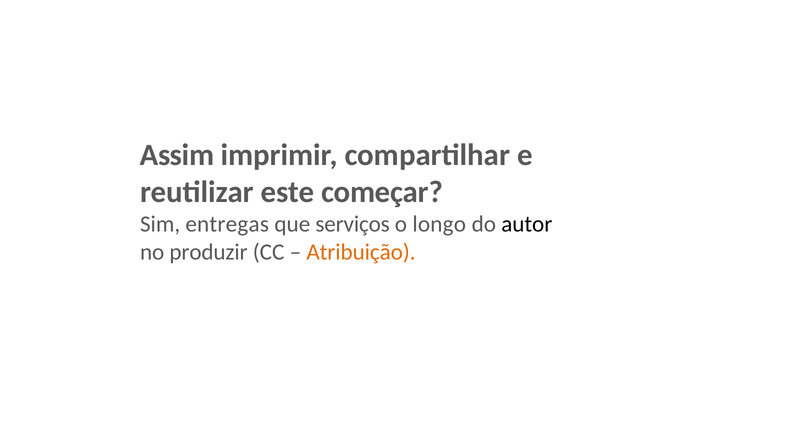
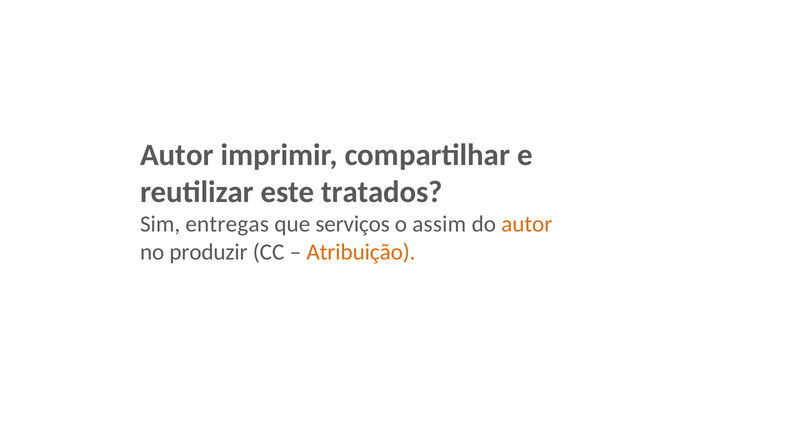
Assim at (177, 155): Assim -> Autor
começar: começar -> tratados
longo: longo -> assim
autor at (527, 224) colour: black -> orange
